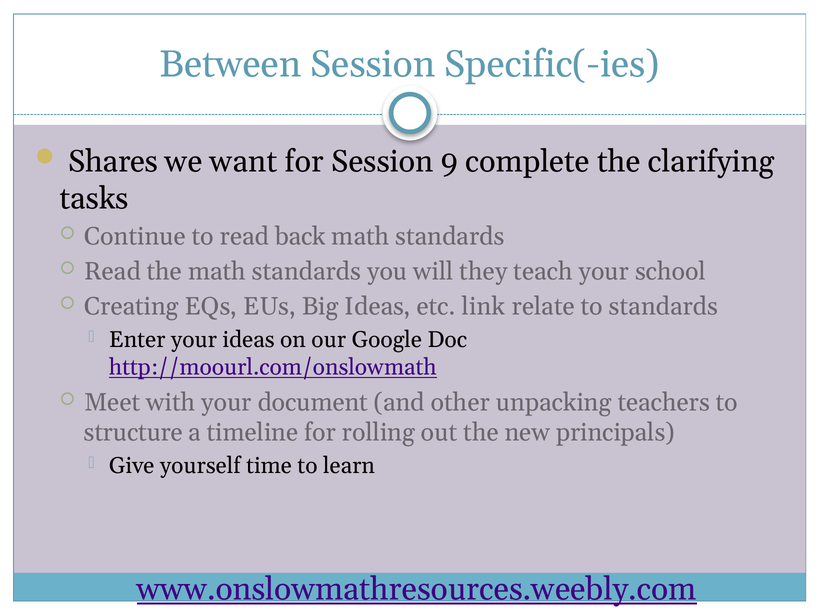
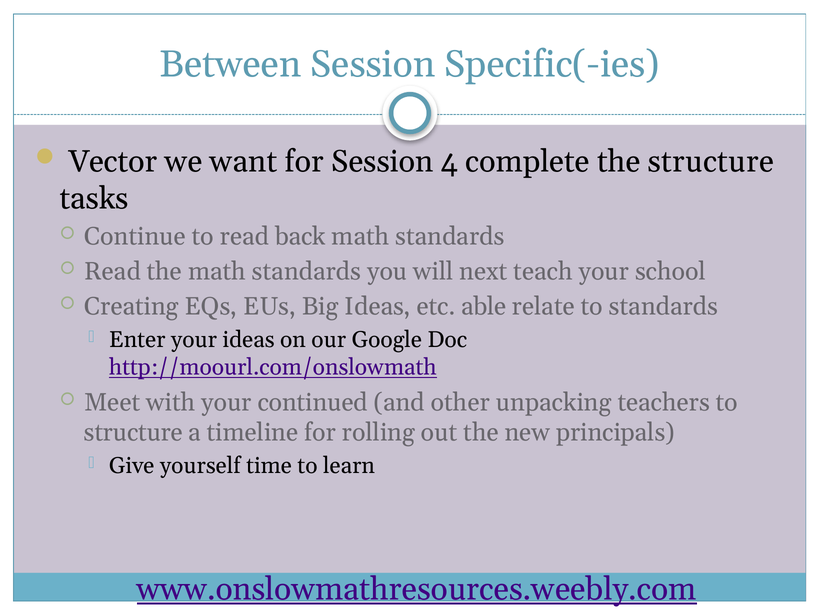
Shares: Shares -> Vector
9: 9 -> 4
the clarifying: clarifying -> structure
they: they -> next
link: link -> able
document: document -> continued
